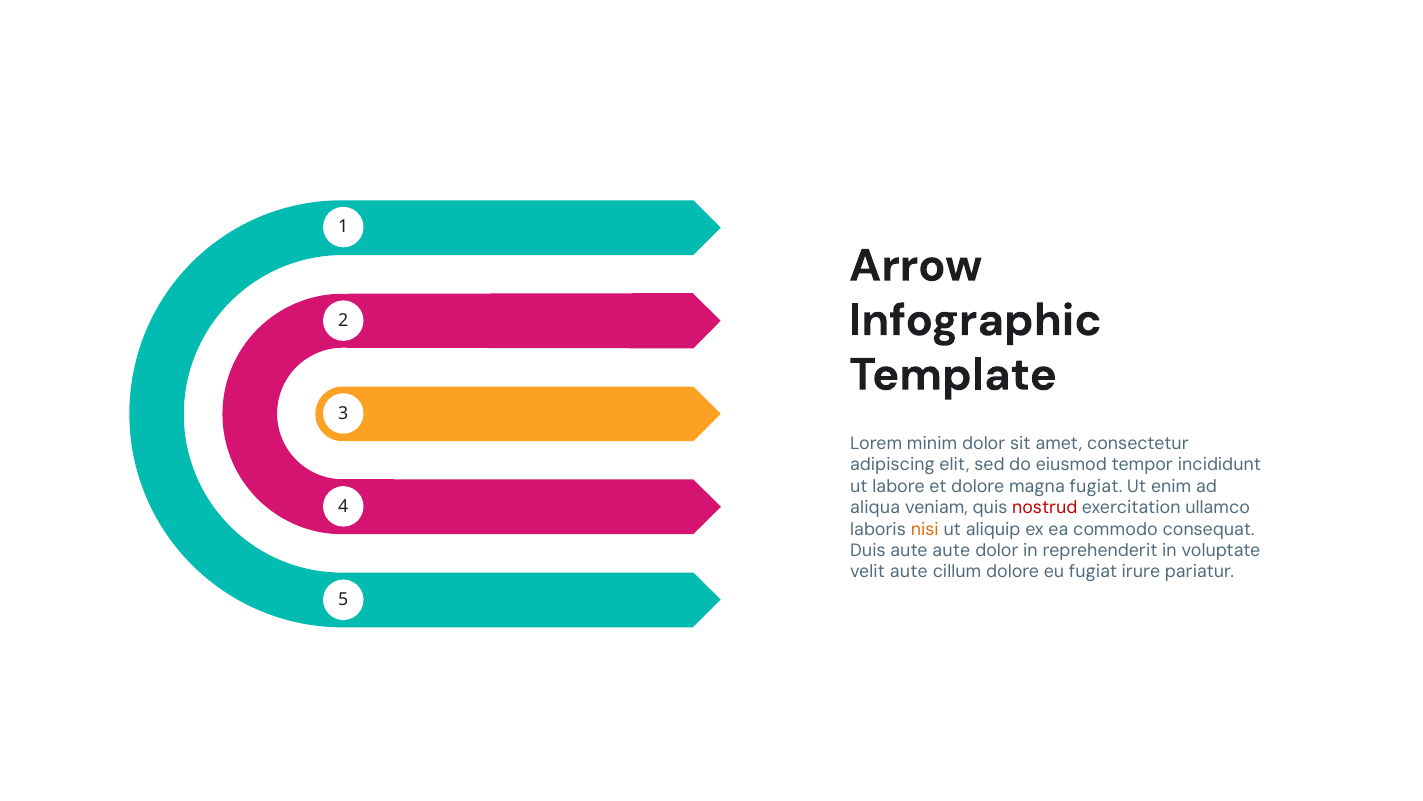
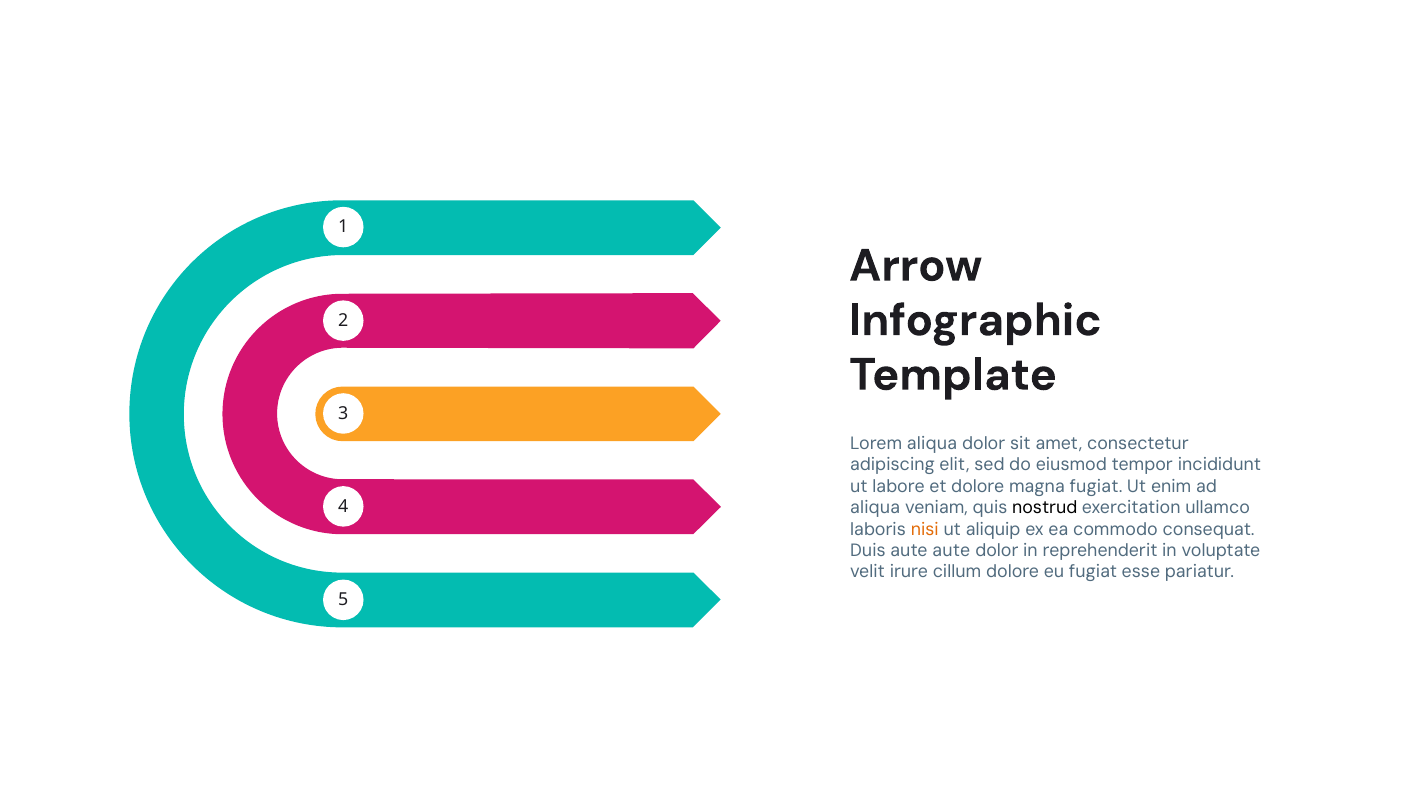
Lorem minim: minim -> aliqua
nostrud colour: red -> black
velit aute: aute -> irure
irure: irure -> esse
